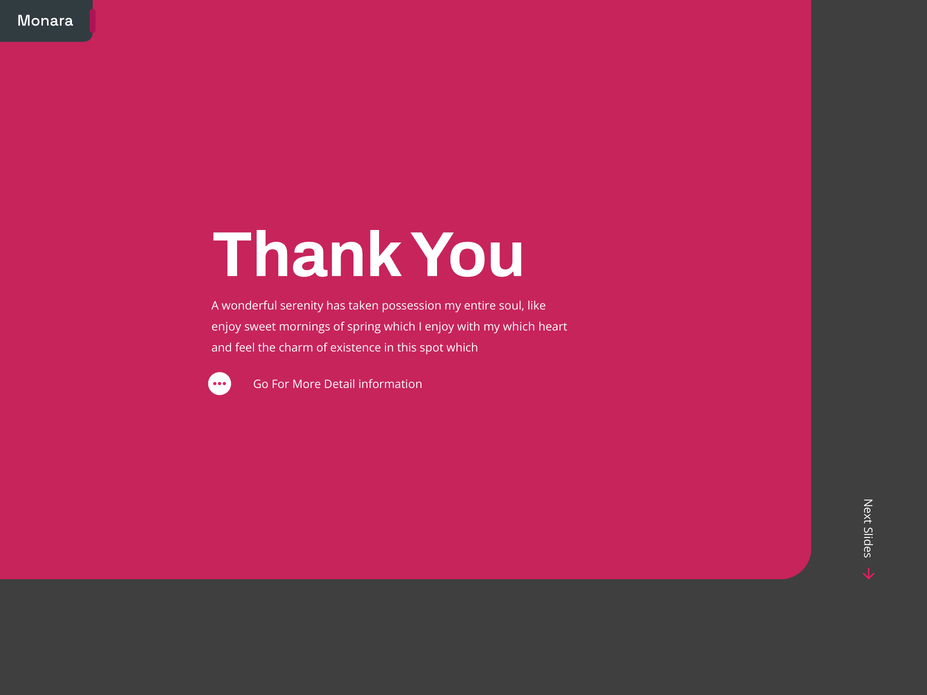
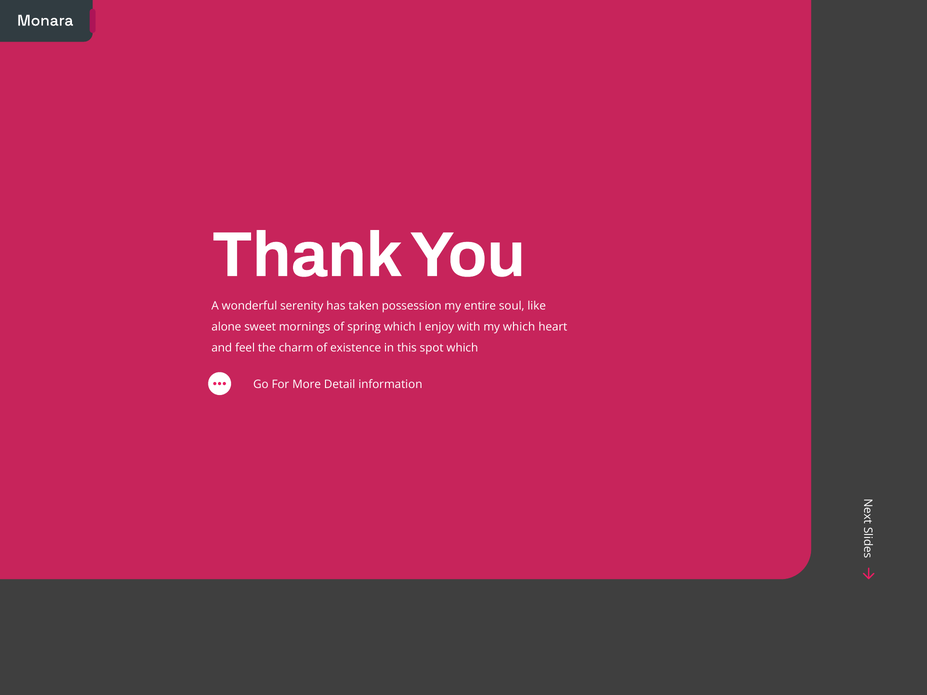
enjoy at (226, 327): enjoy -> alone
